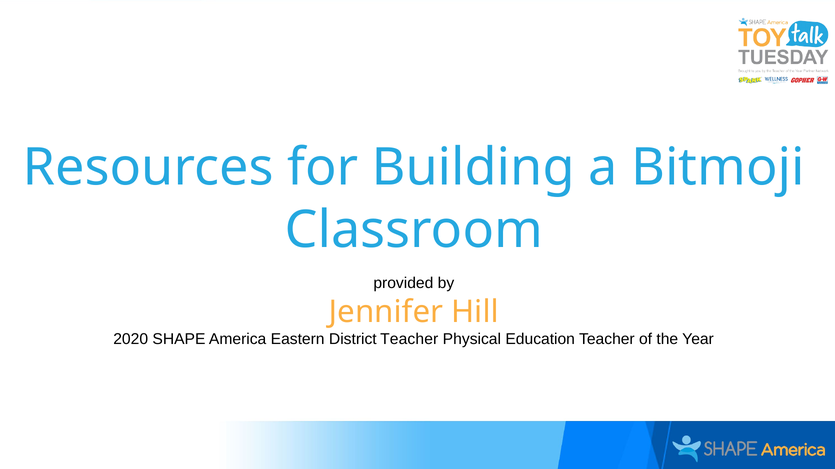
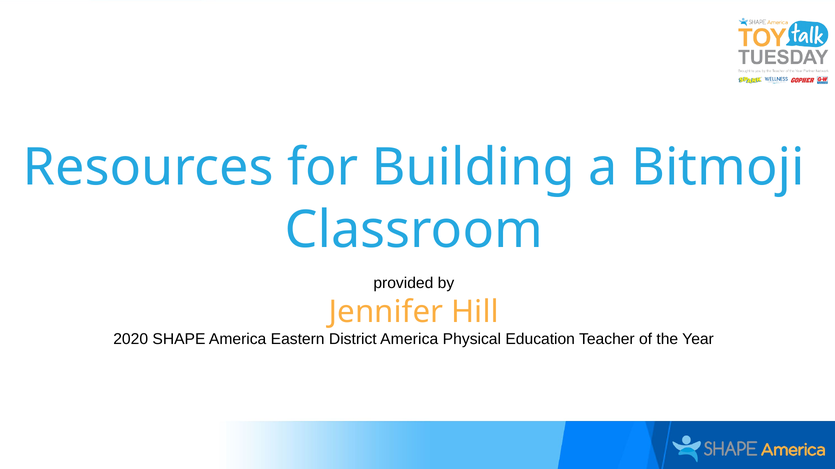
District Teacher: Teacher -> America
